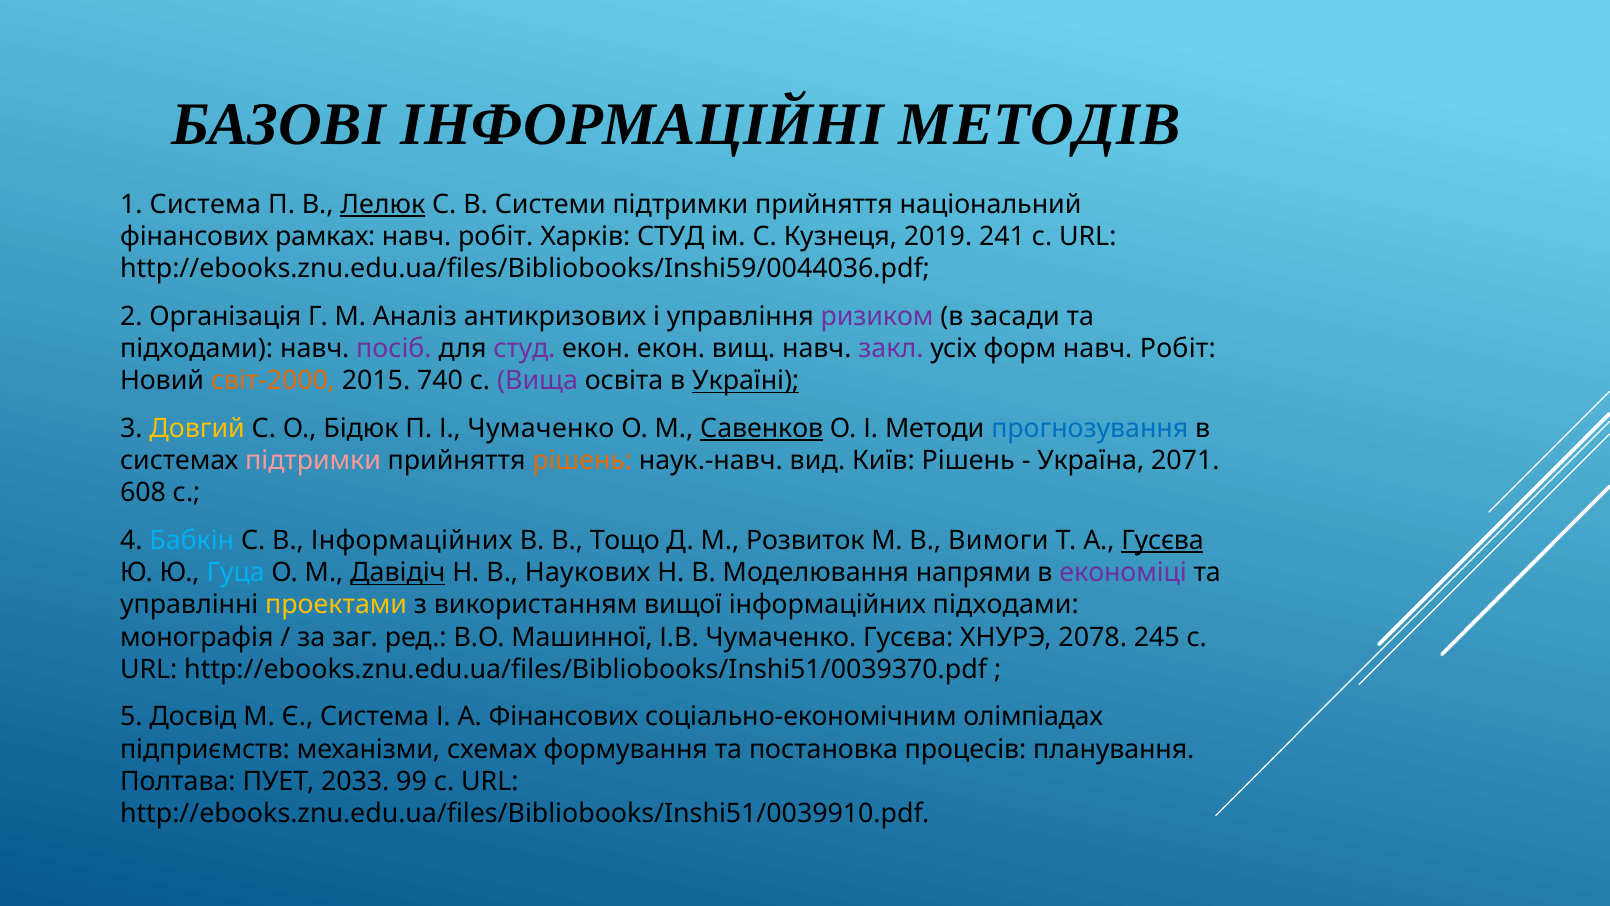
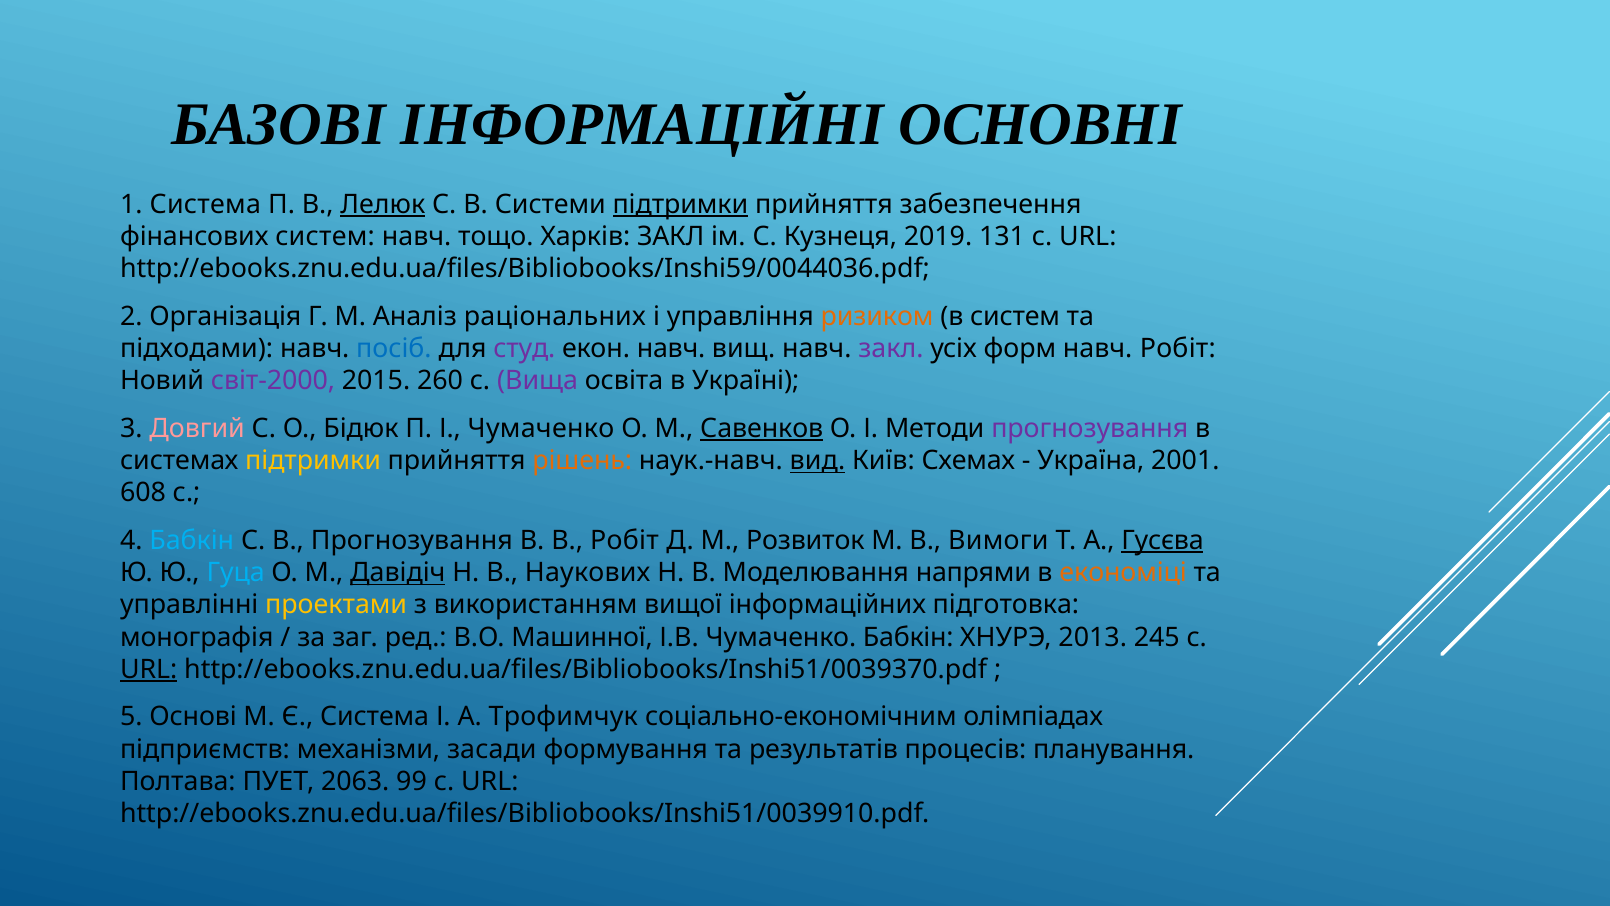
МЕТОДІВ: МЕТОДІВ -> ОСНОВНІ
підтримки at (680, 204) underline: none -> present
національний: національний -> забезпечення
фінансових рамках: рамках -> систем
робіт at (496, 237): робіт -> тощо
Харків СТУД: СТУД -> ЗАКЛ
241: 241 -> 131
антикризових: антикризових -> раціональних
ризиком colour: purple -> orange
в засади: засади -> систем
посіб colour: purple -> blue
екон екон: екон -> навч
світ-2000 colour: orange -> purple
740: 740 -> 260
Україні underline: present -> none
Довгий colour: yellow -> pink
прогнозування at (1090, 428) colour: blue -> purple
підтримки at (313, 461) colour: pink -> yellow
вид underline: none -> present
Київ Рішень: Рішень -> Схемах
2071: 2071 -> 2001
В Інформаційних: Інформаційних -> Прогнозування
В Тощо: Тощо -> Робіт
економіці colour: purple -> orange
інформаційних підходами: підходами -> підготовка
Чумаченко Гусєва: Гусєва -> Бабкін
2078: 2078 -> 2013
URL at (149, 669) underline: none -> present
Досвід: Досвід -> Основі
А Фінансових: Фінансових -> Трофимчук
схемах: схемах -> засади
постановка: постановка -> результатів
2033: 2033 -> 2063
